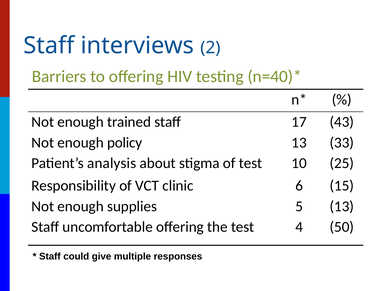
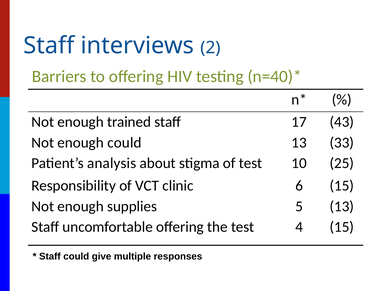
enough policy: policy -> could
4 50: 50 -> 15
